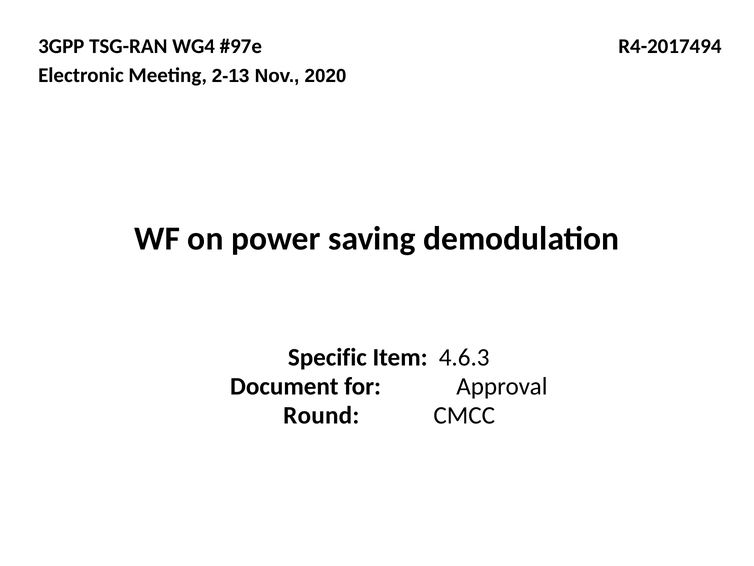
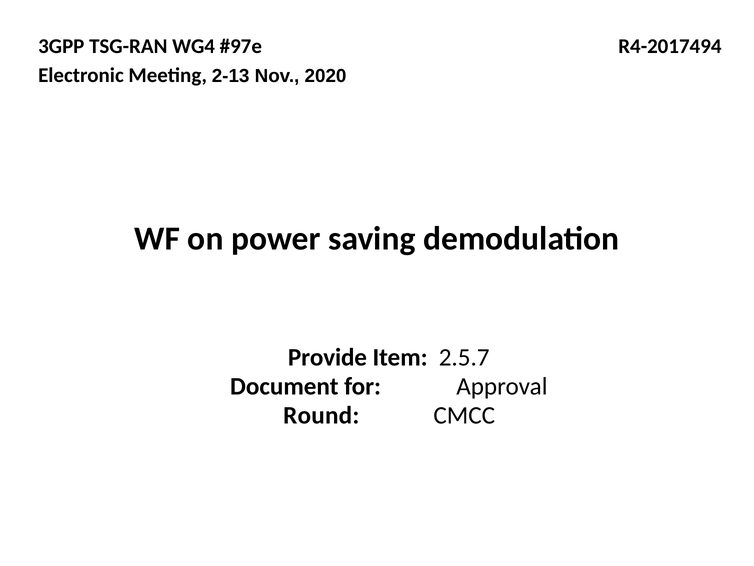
Specific: Specific -> Provide
4.6.3: 4.6.3 -> 2.5.7
